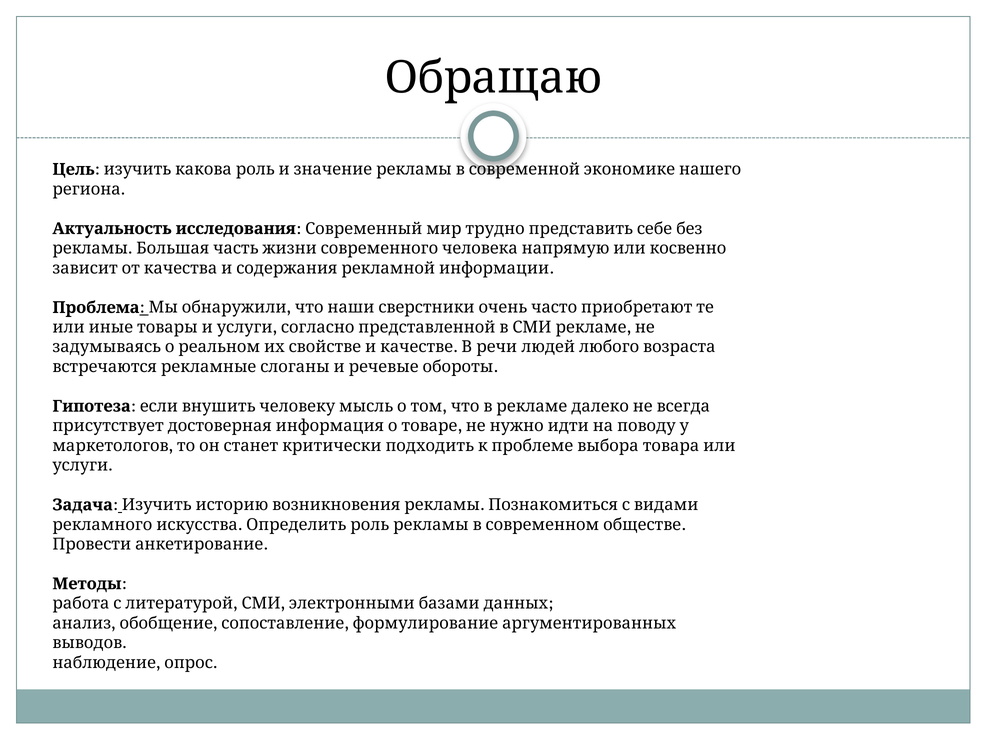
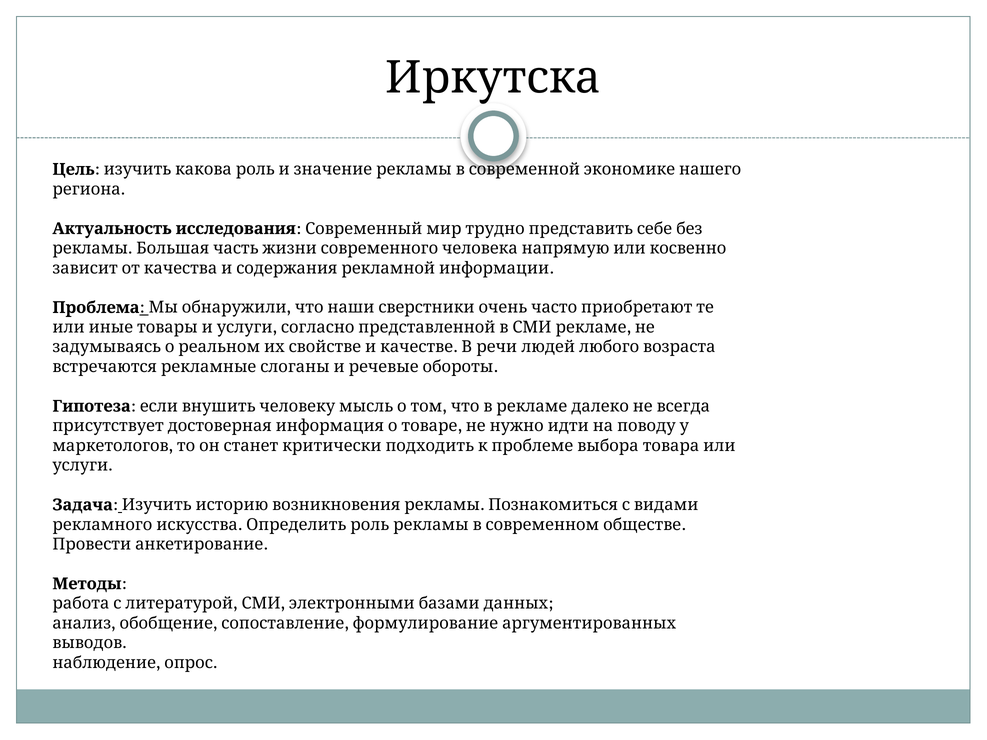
Обращаю: Обращаю -> Иркутска
